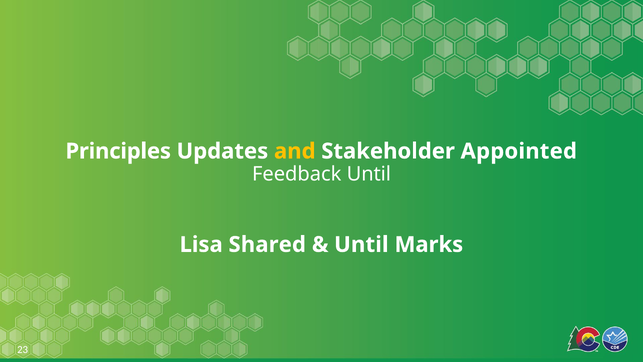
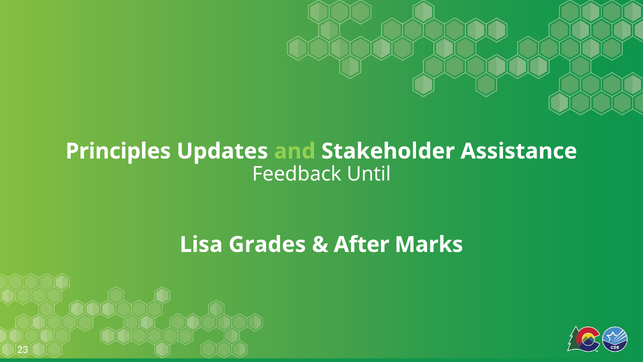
and colour: yellow -> light green
Appointed: Appointed -> Assistance
Shared: Shared -> Grades
Until at (361, 244): Until -> After
